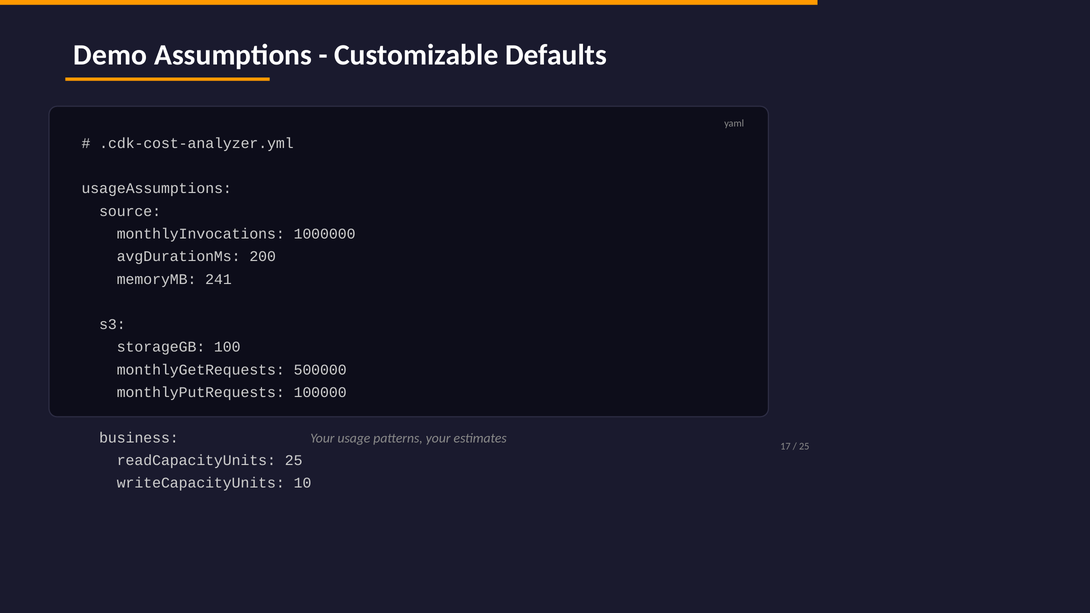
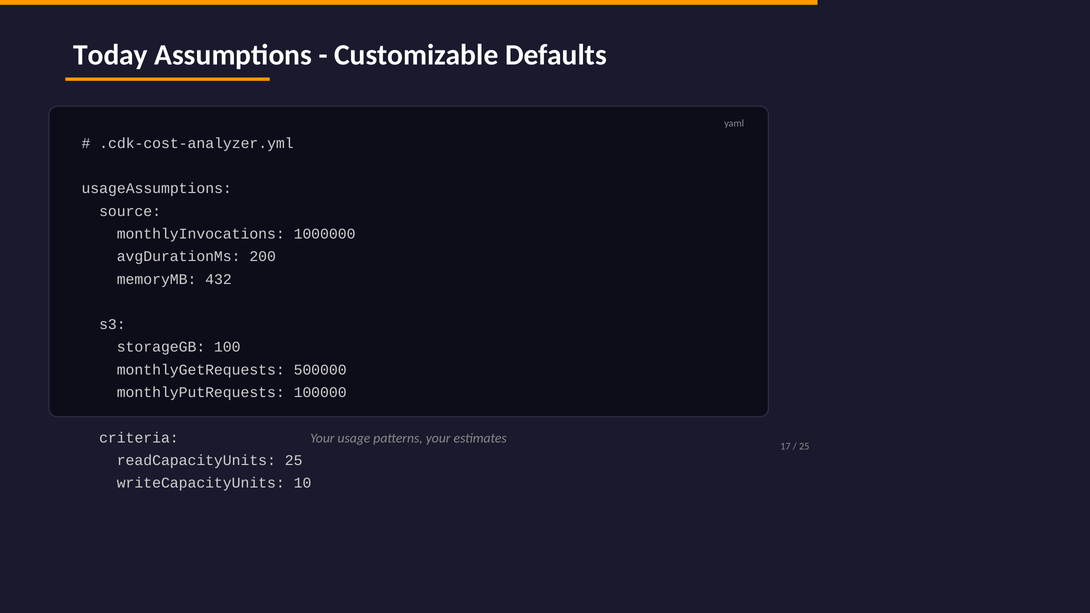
Demo: Demo -> Today
241: 241 -> 432
business: business -> criteria
